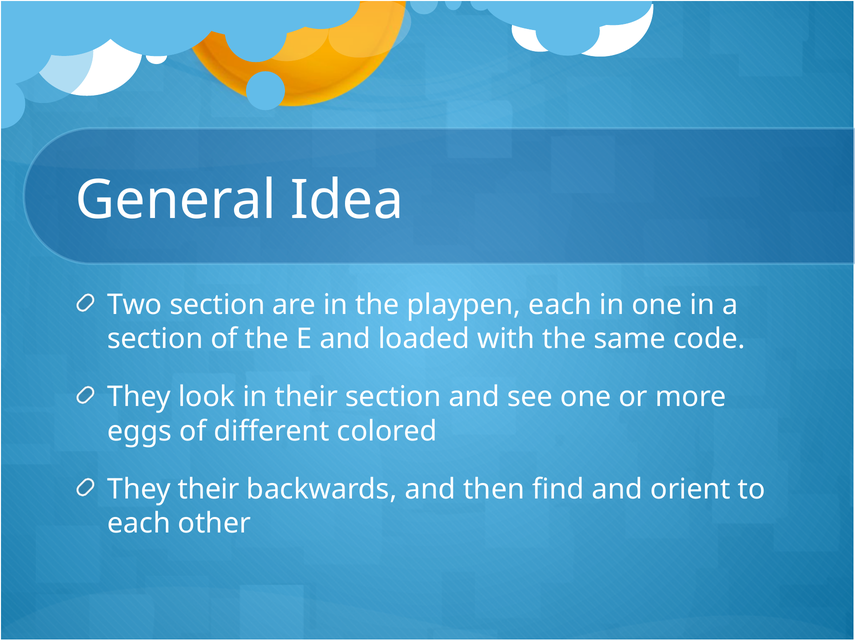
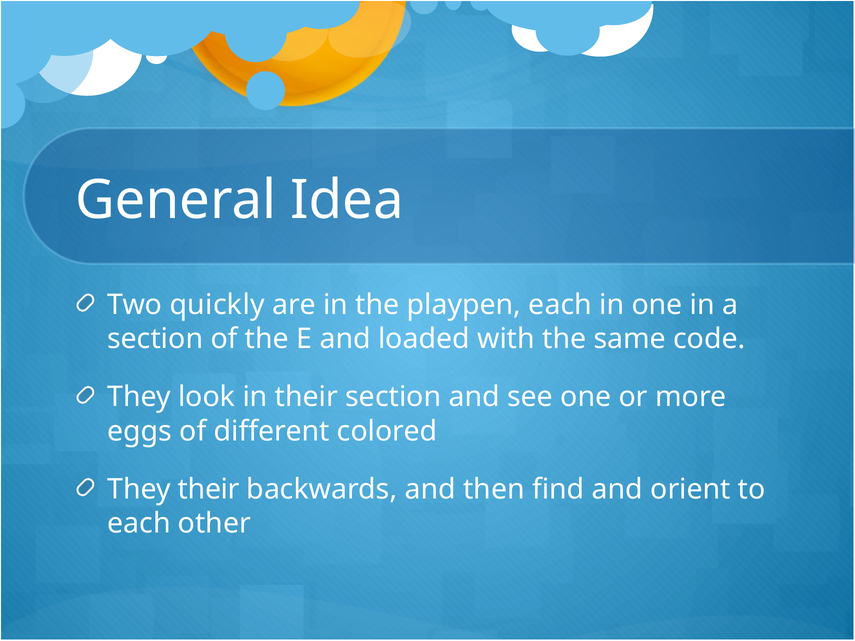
Two section: section -> quickly
